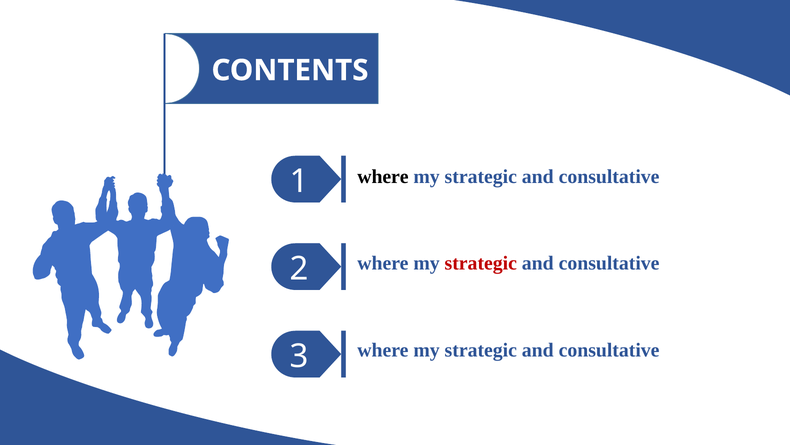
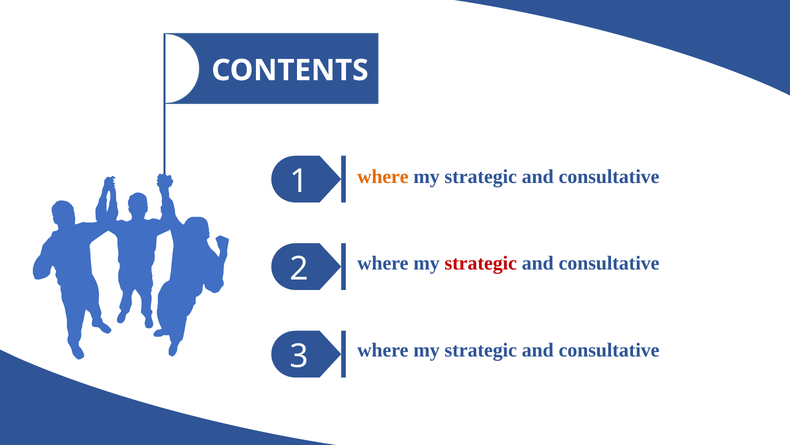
where at (383, 176) colour: black -> orange
